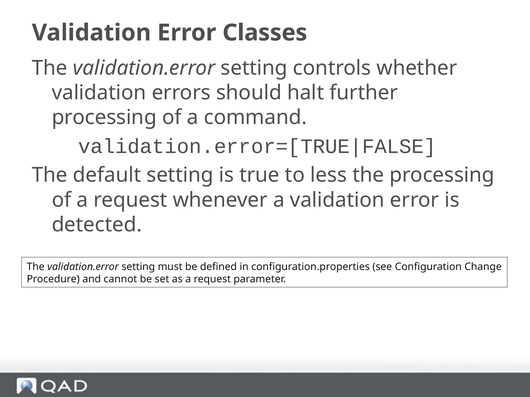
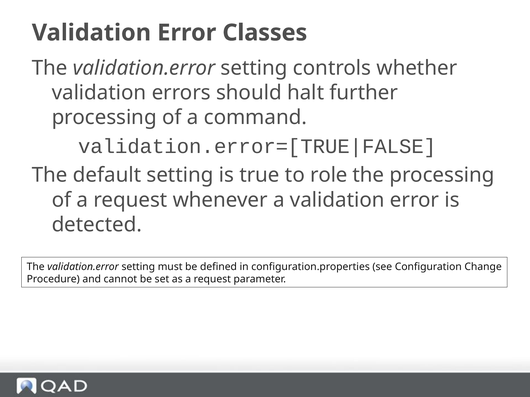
less: less -> role
